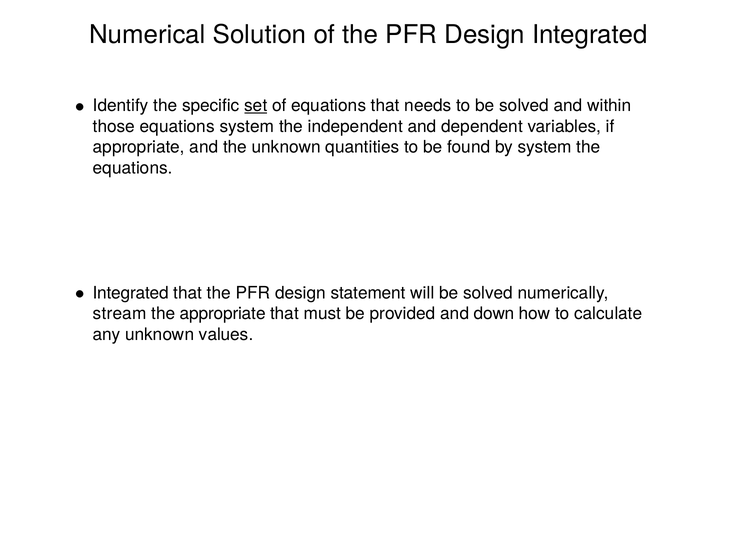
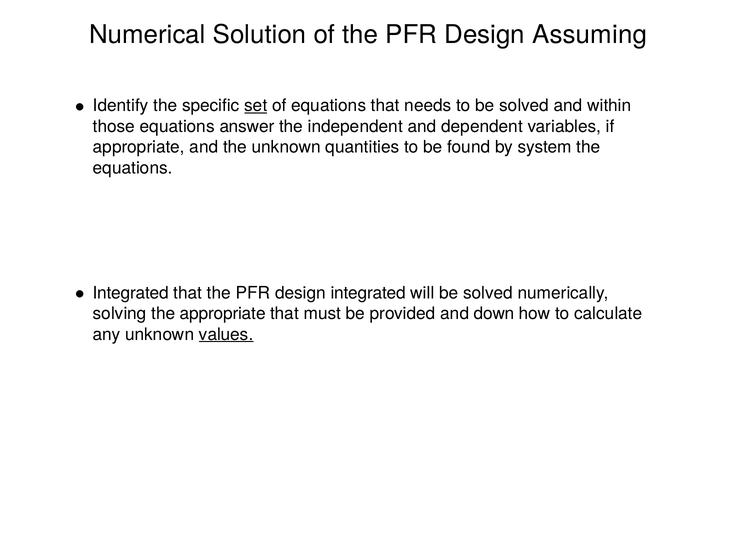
Design Integrated: Integrated -> Assuming
equations system: system -> answer
design statement: statement -> integrated
stream: stream -> solving
values underline: none -> present
